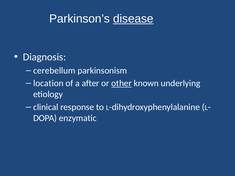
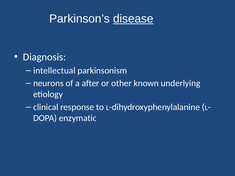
cerebellum: cerebellum -> intellectual
location: location -> neurons
other underline: present -> none
